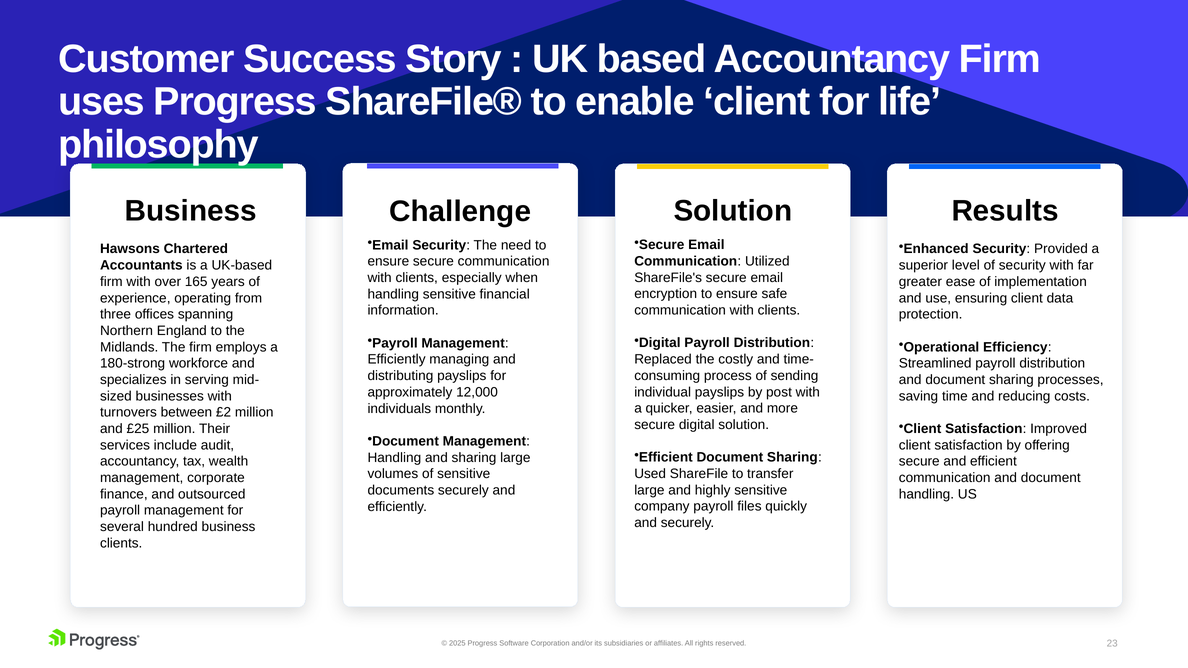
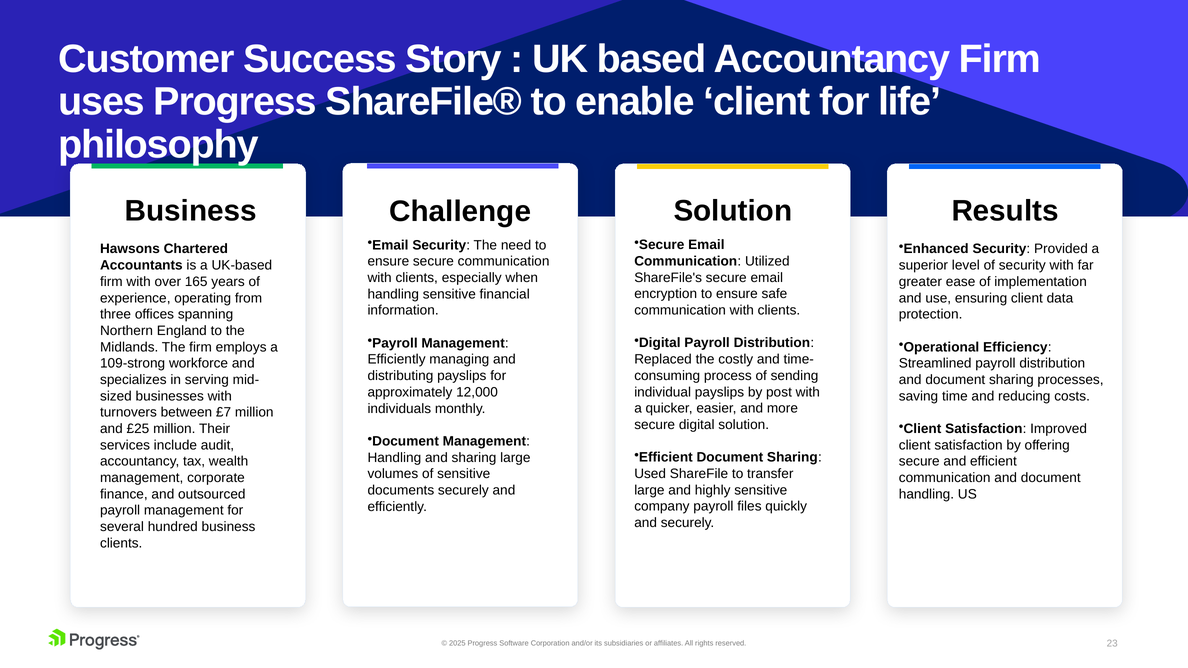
180-strong: 180-strong -> 109-strong
£2: £2 -> £7
